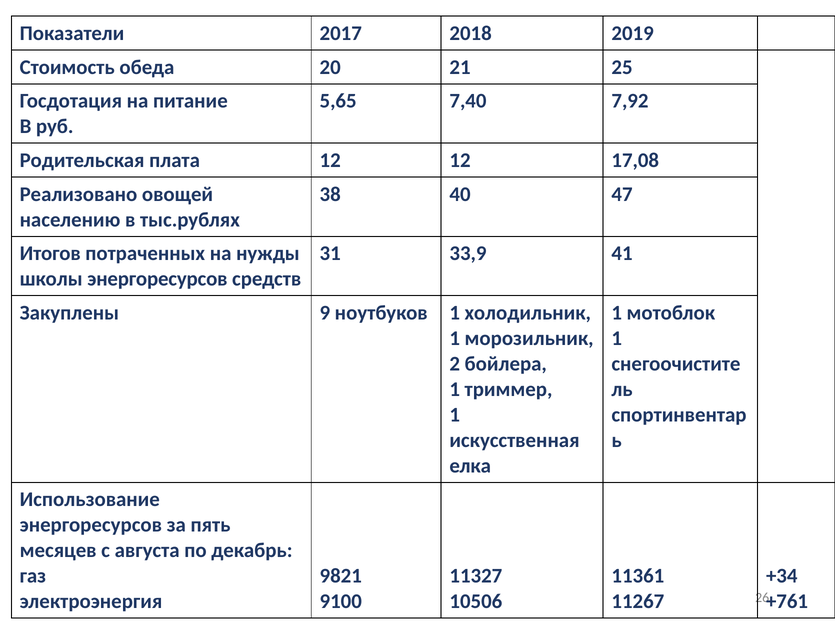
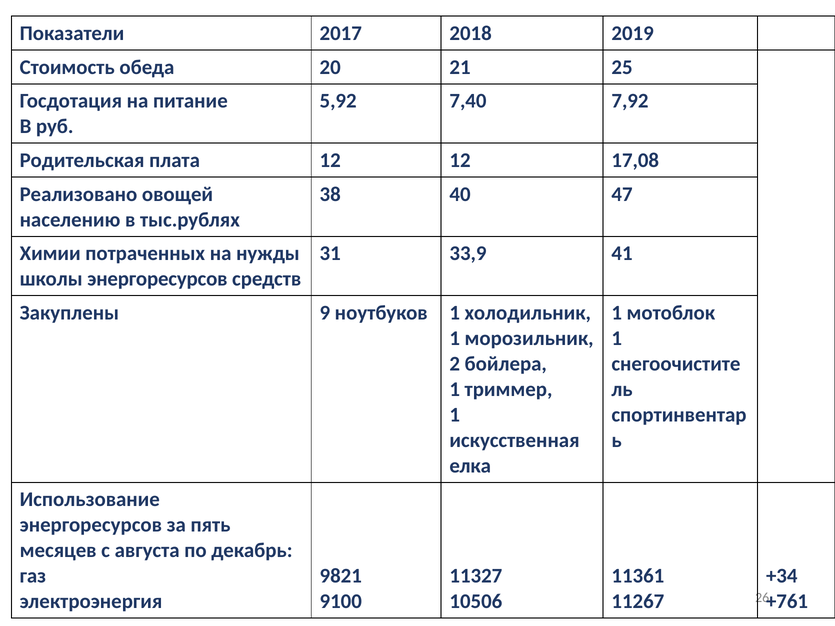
5,65: 5,65 -> 5,92
Итогов: Итогов -> Химии
